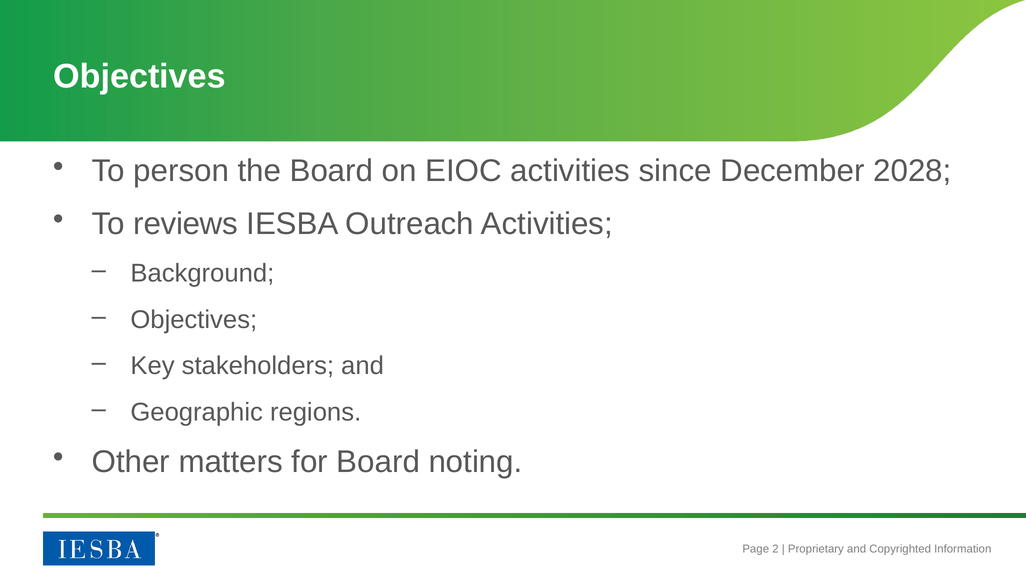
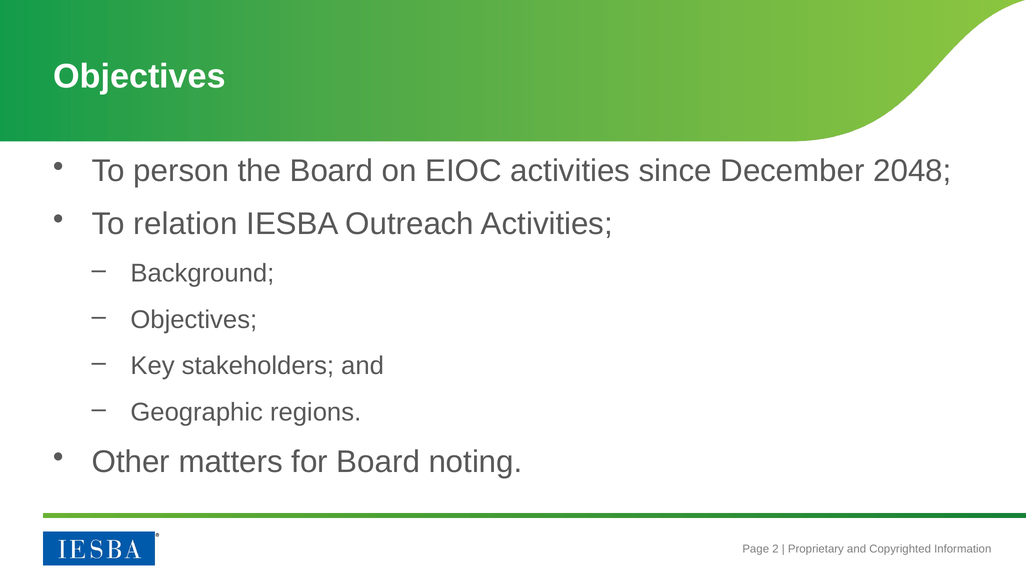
2028: 2028 -> 2048
reviews: reviews -> relation
